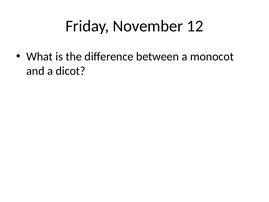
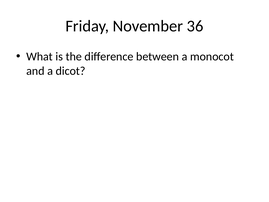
12: 12 -> 36
